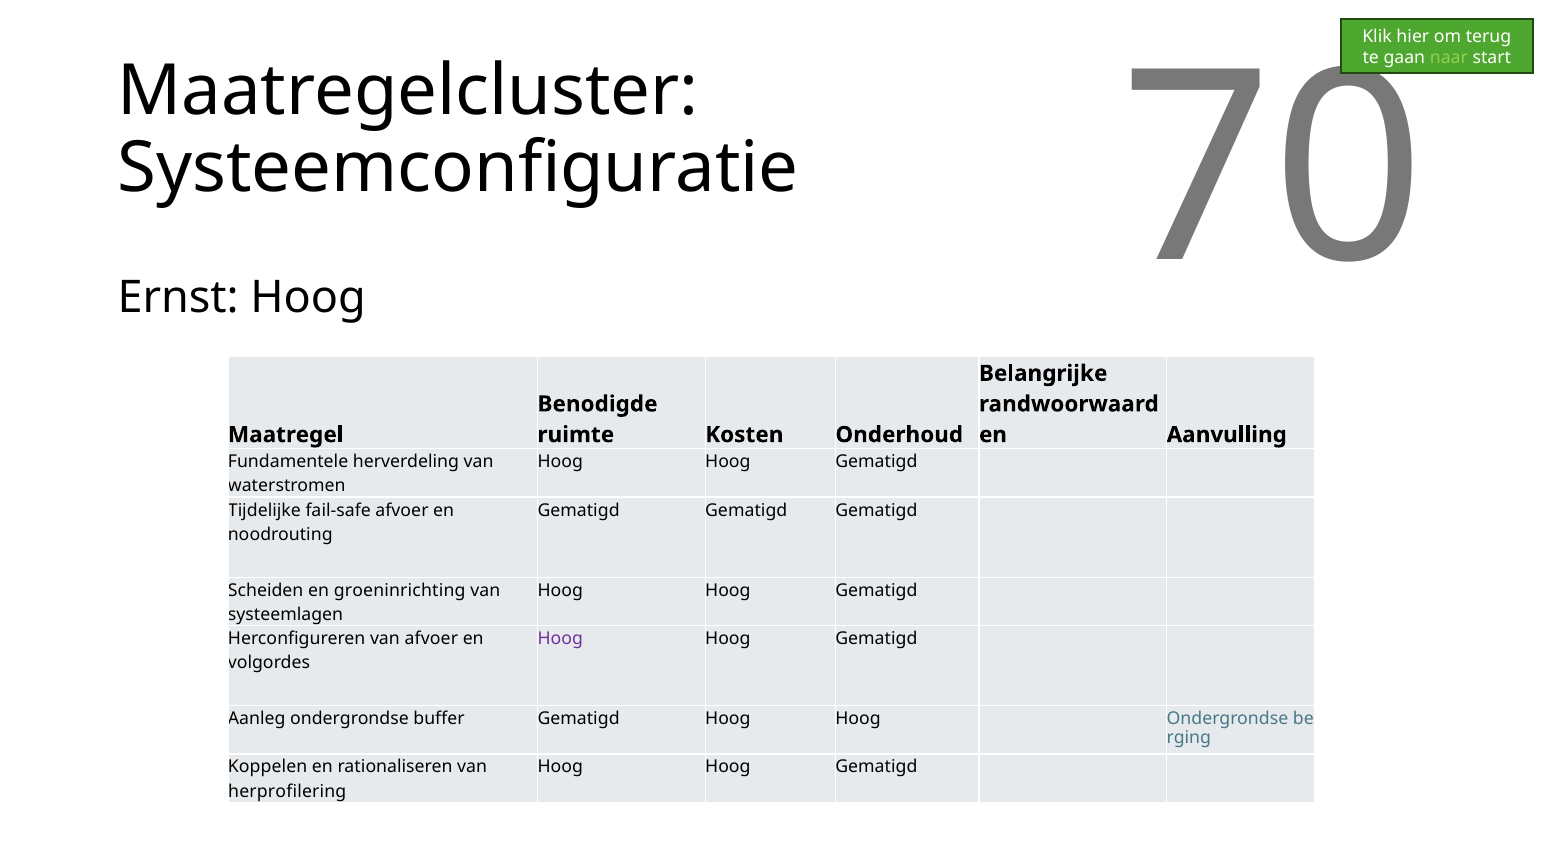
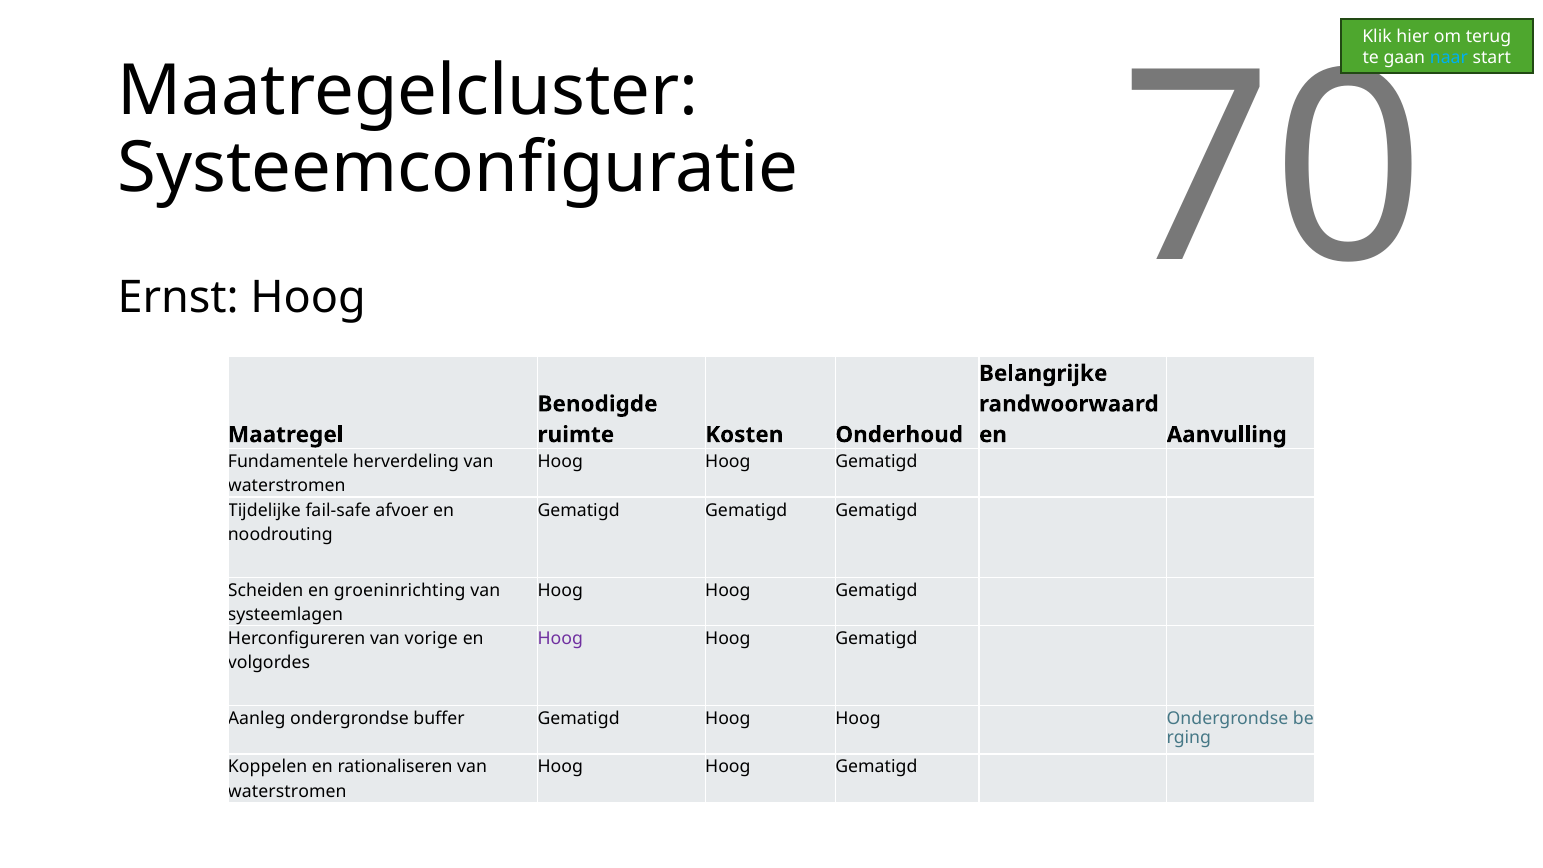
naar colour: light green -> light blue
van afvoer: afvoer -> vorige
herprofilering at (287, 791): herprofilering -> waterstromen
